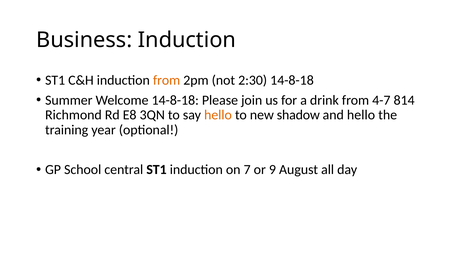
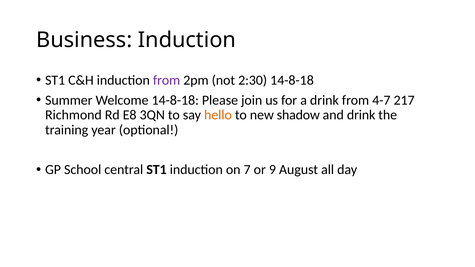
from at (167, 80) colour: orange -> purple
814: 814 -> 217
and hello: hello -> drink
